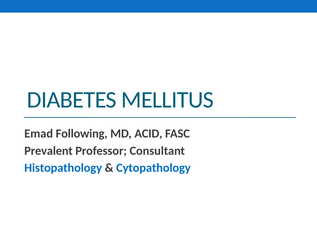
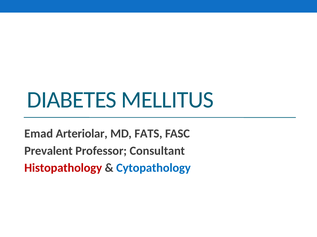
Following: Following -> Arteriolar
ACID: ACID -> FATS
Histopathology colour: blue -> red
